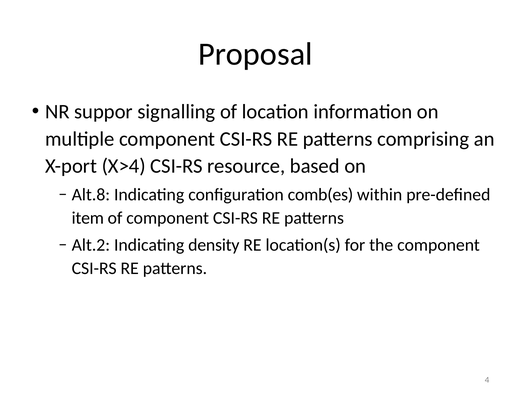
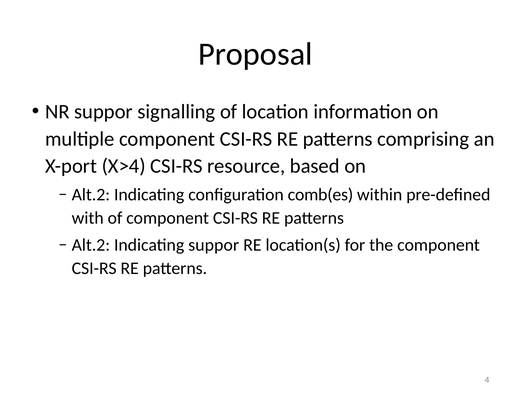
Alt.8 at (91, 195): Alt.8 -> Alt.2
item: item -> with
Indicating density: density -> suppor
